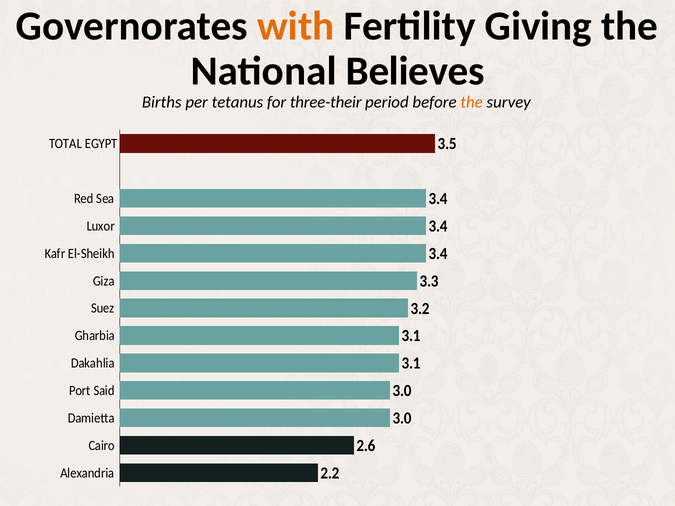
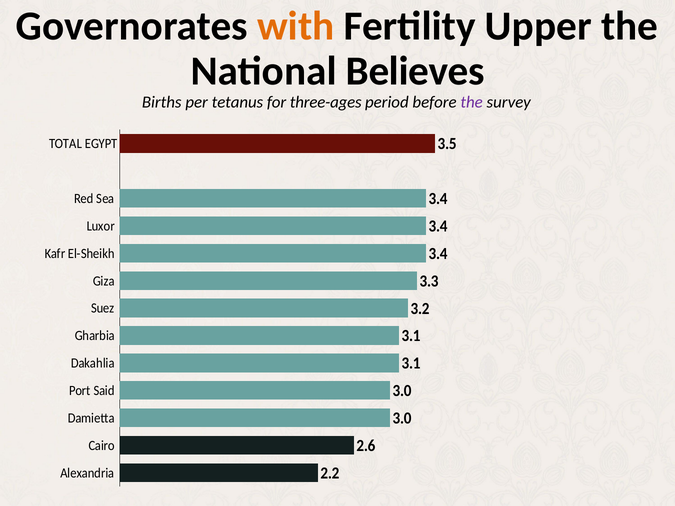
Giving: Giving -> Upper
three-their: three-their -> three-ages
the at (472, 102) colour: orange -> purple
